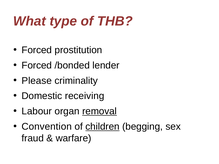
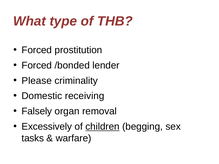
Labour: Labour -> Falsely
removal underline: present -> none
Convention: Convention -> Excessively
fraud: fraud -> tasks
